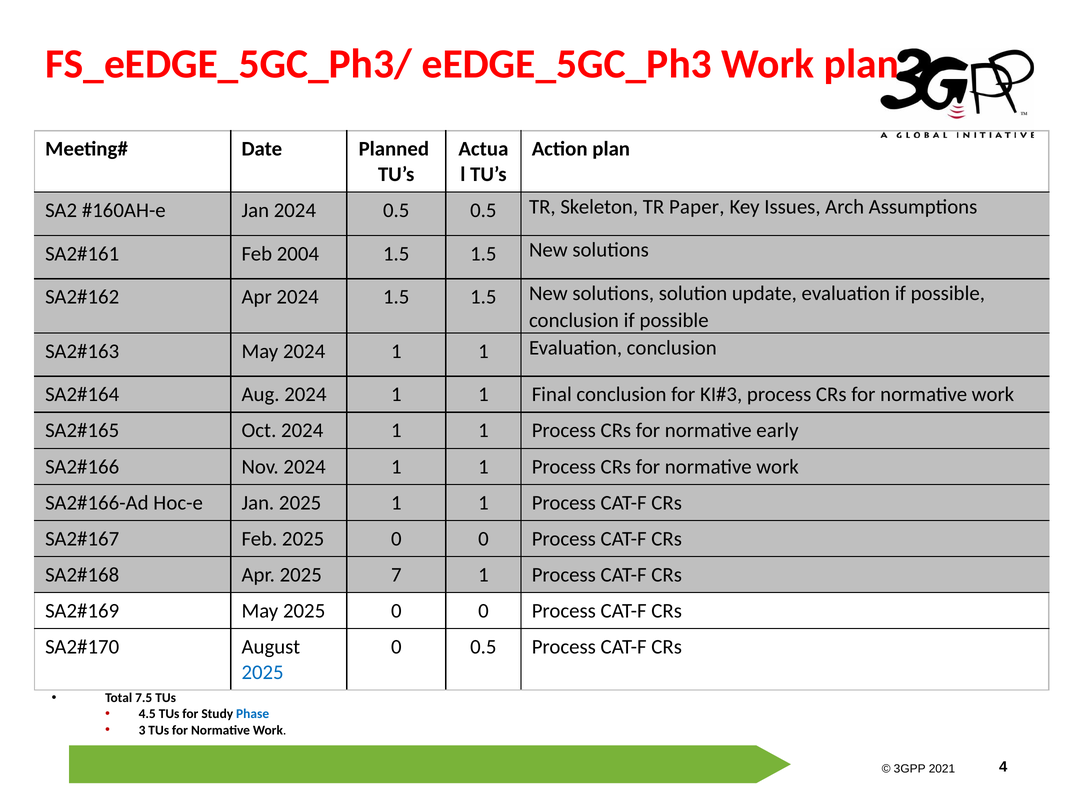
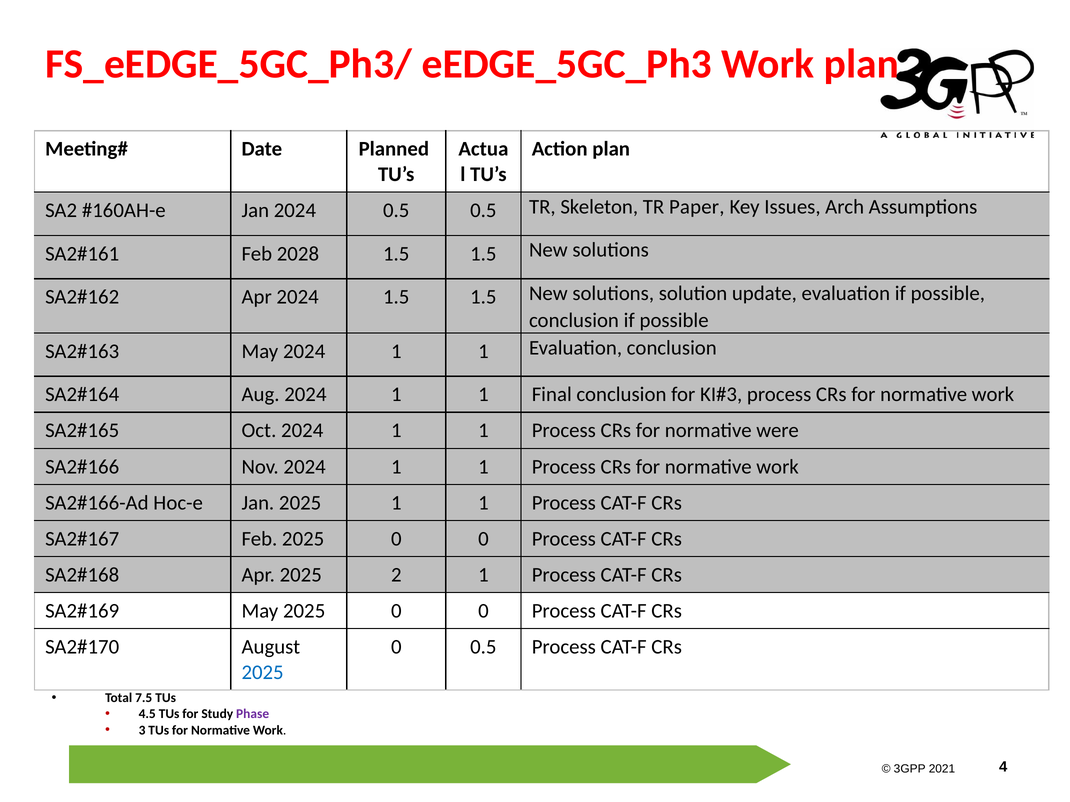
2004: 2004 -> 2028
early: early -> were
7: 7 -> 2
Phase colour: blue -> purple
